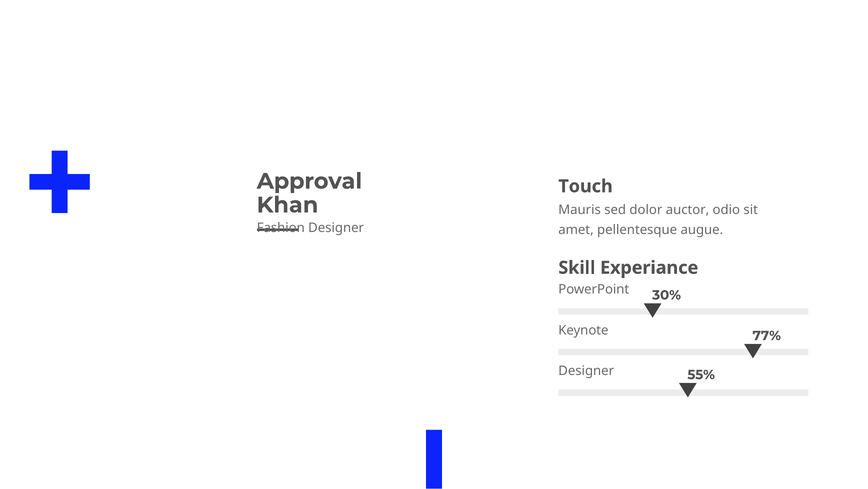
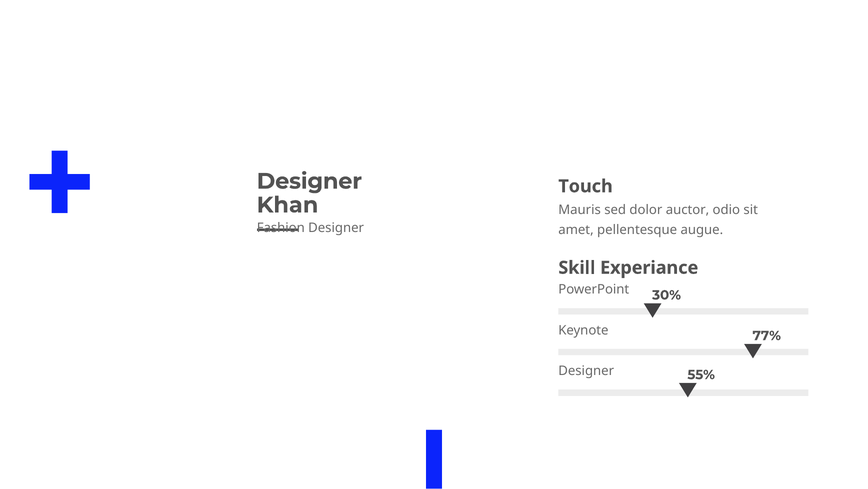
Approval at (309, 181): Approval -> Designer
